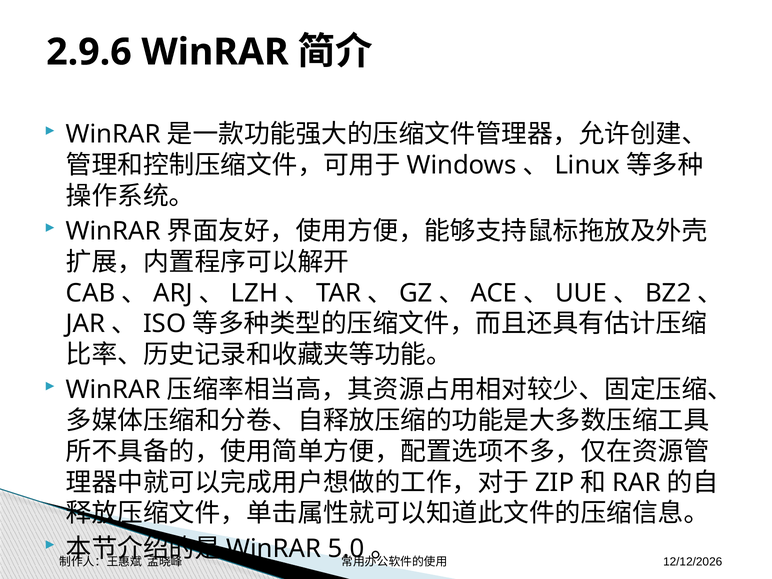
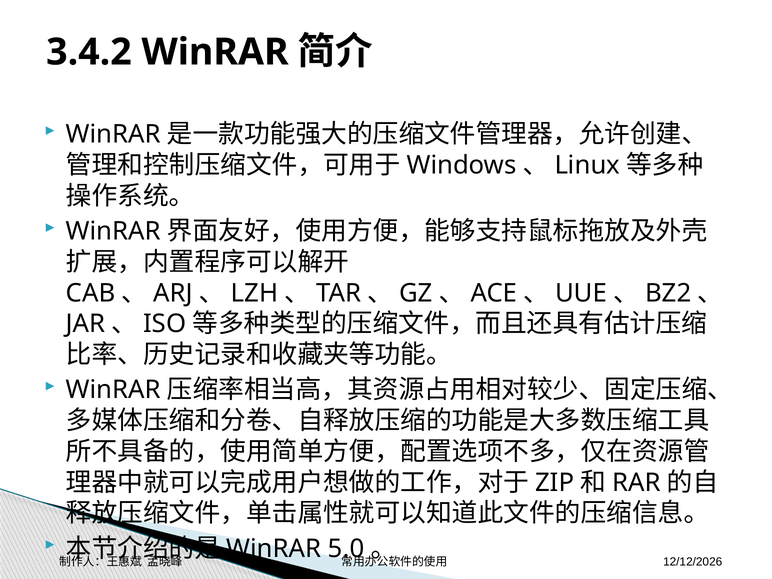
2.9.6: 2.9.6 -> 3.4.2
